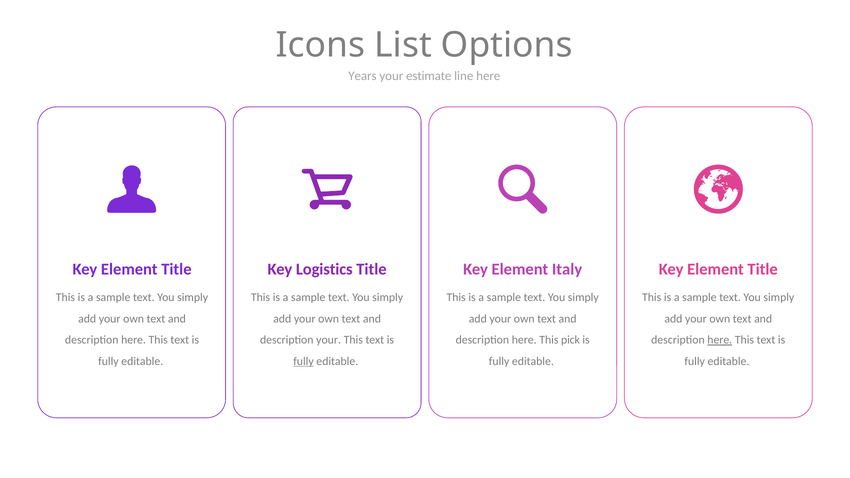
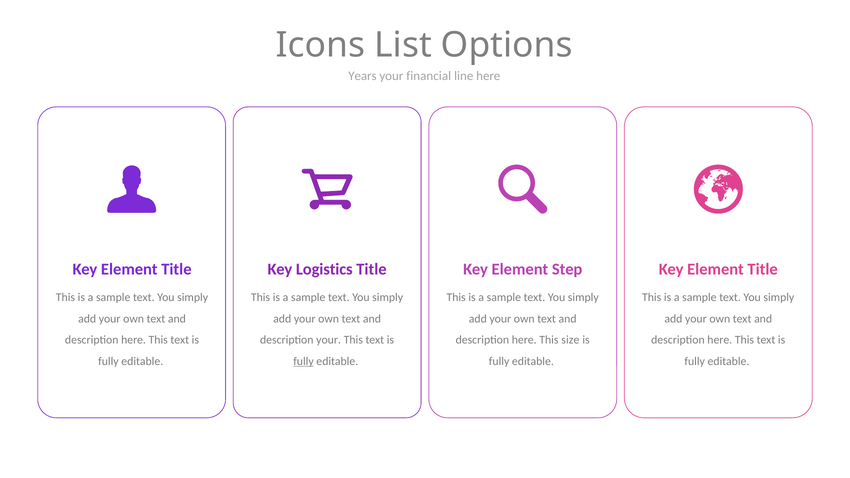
estimate: estimate -> financial
Italy: Italy -> Step
pick: pick -> size
here at (720, 340) underline: present -> none
